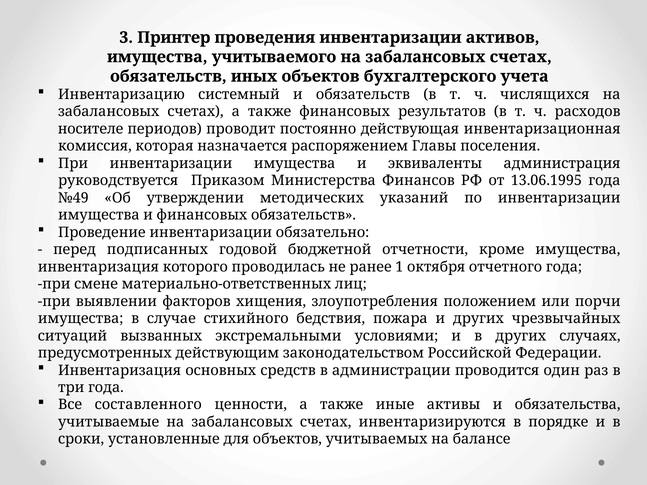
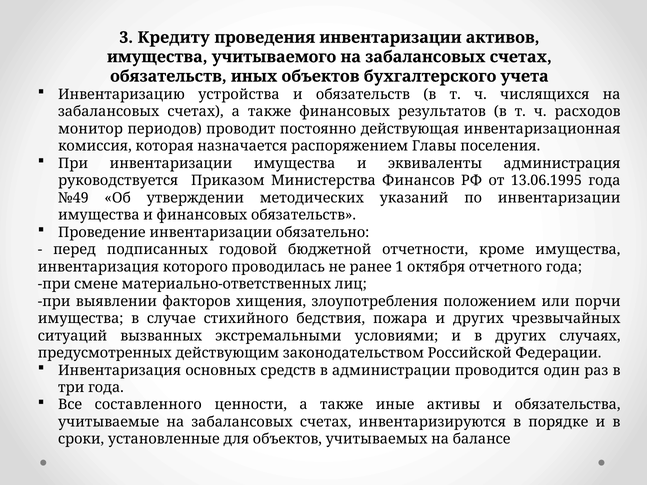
Принтер: Принтер -> Кредиту
системный: системный -> устройства
носителе: носителе -> монитор
